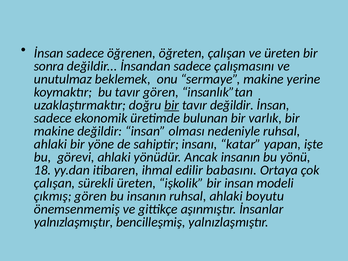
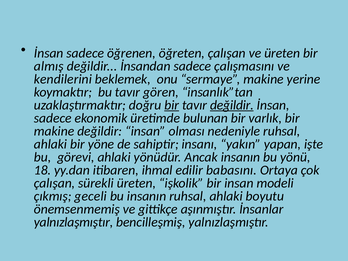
sonra: sonra -> almış
unutulmaz: unutulmaz -> kendilerini
değildir at (232, 105) underline: none -> present
katar: katar -> yakın
çıkmış gören: gören -> geceli
